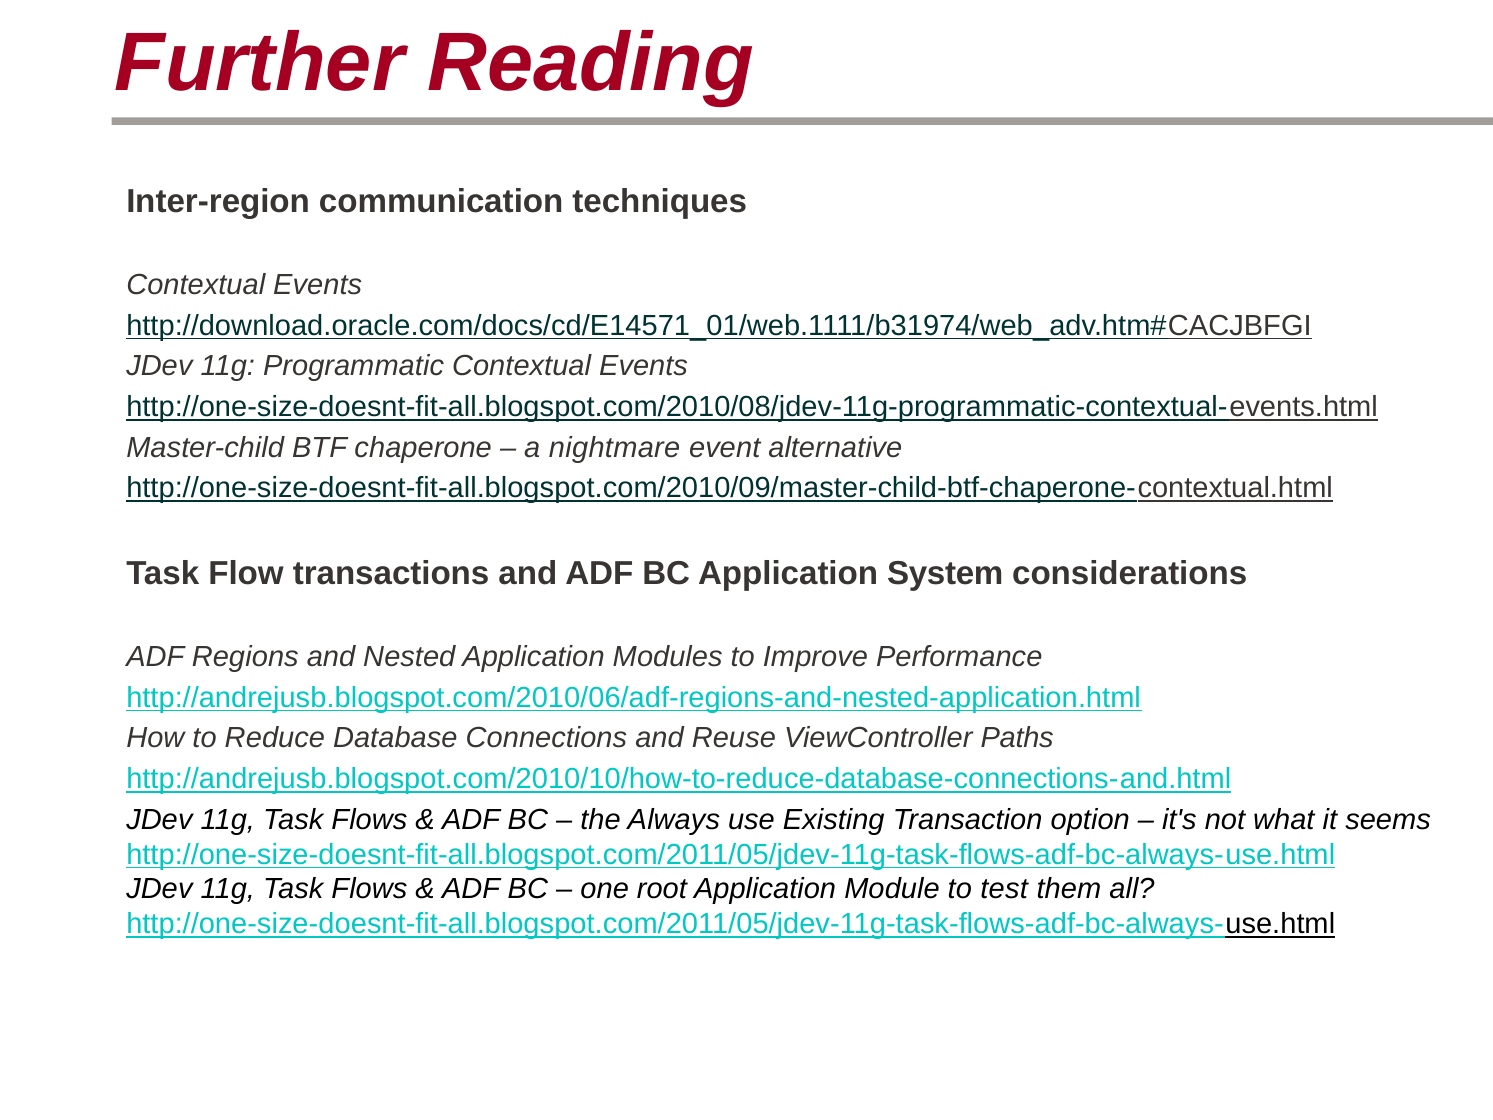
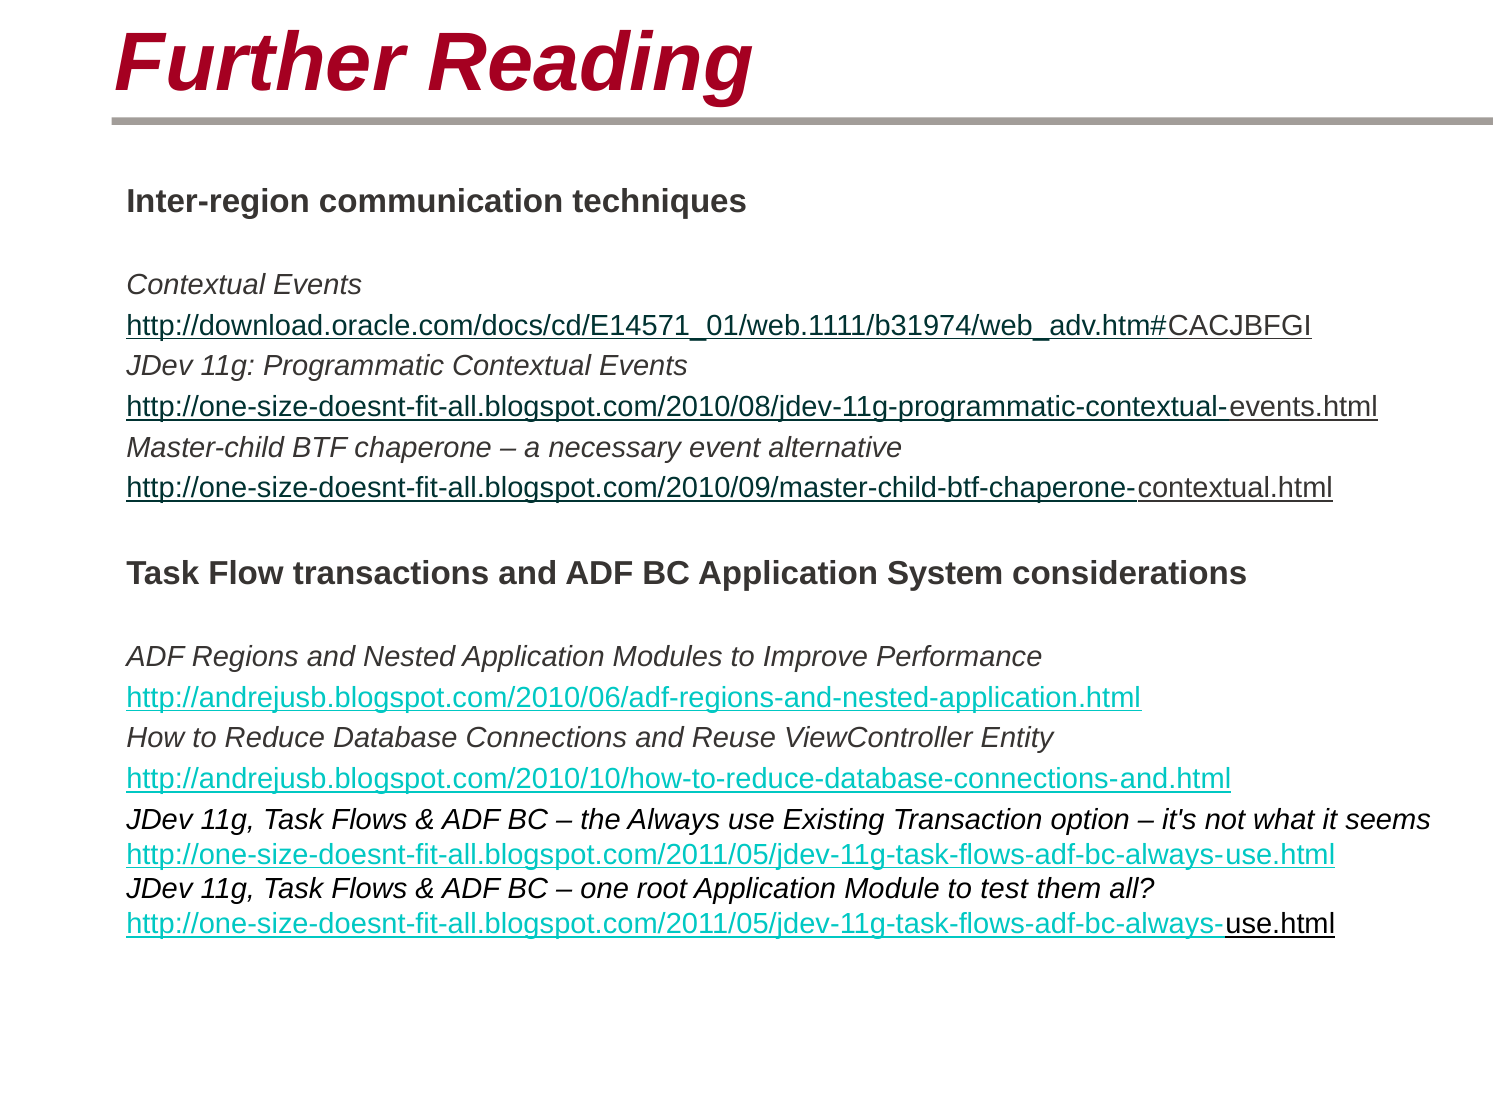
nightmare: nightmare -> necessary
Paths: Paths -> Entity
